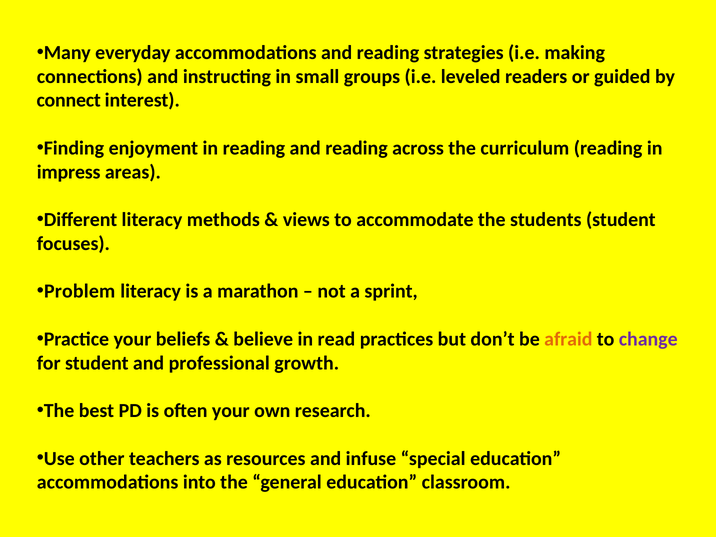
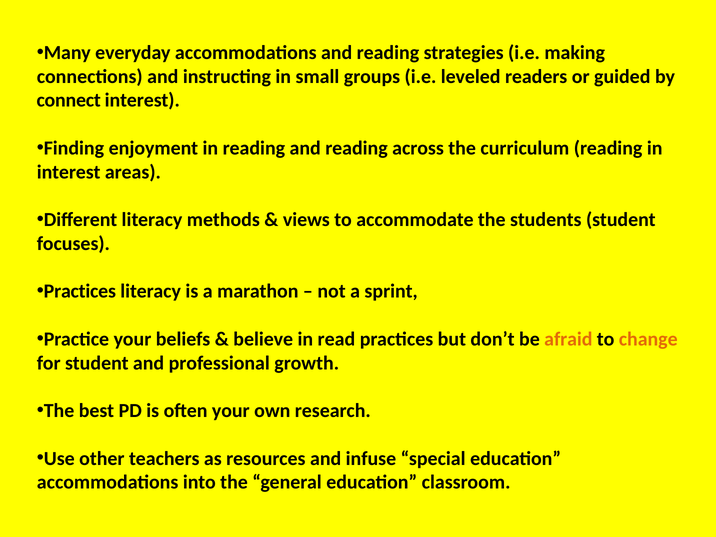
impress at (69, 172): impress -> interest
Problem at (80, 291): Problem -> Practices
change colour: purple -> orange
